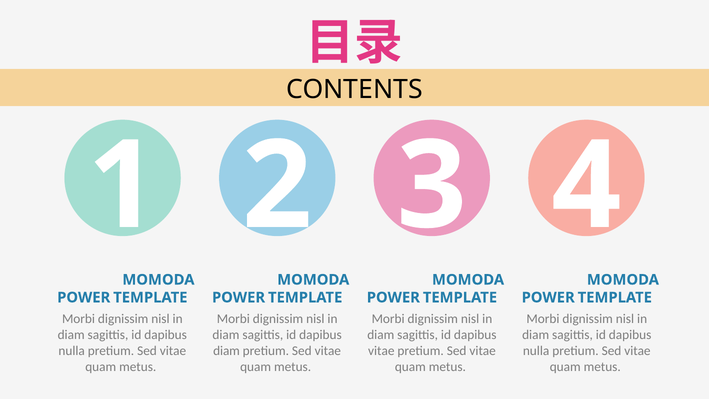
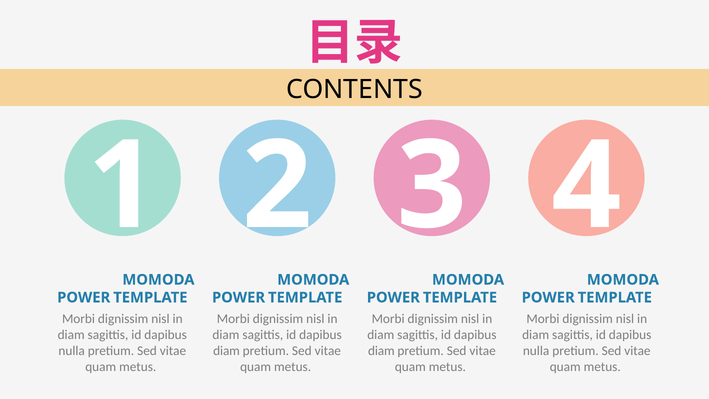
vitae at (381, 351): vitae -> diam
